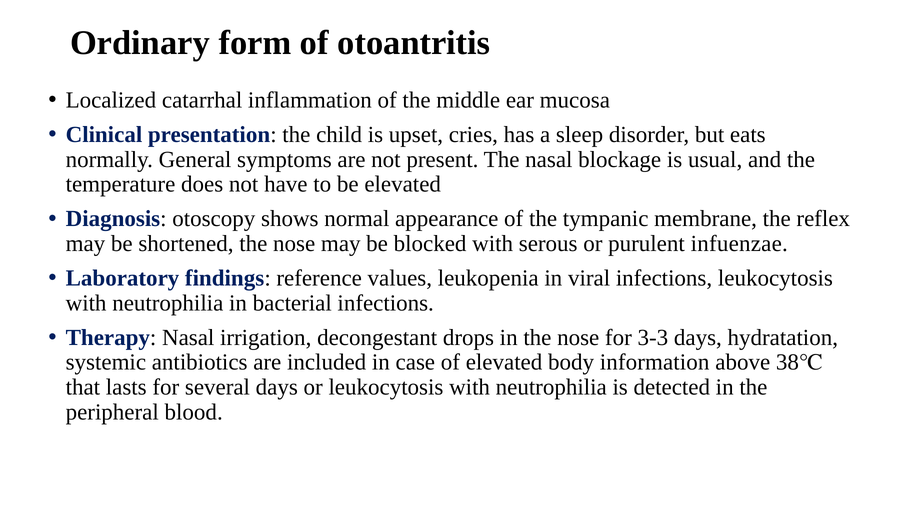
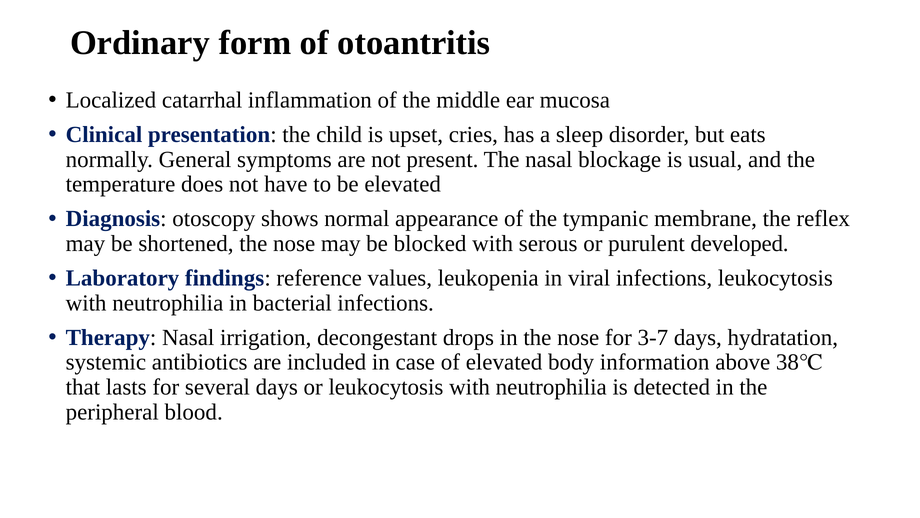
infuenzae: infuenzae -> developed
3-3: 3-3 -> 3-7
